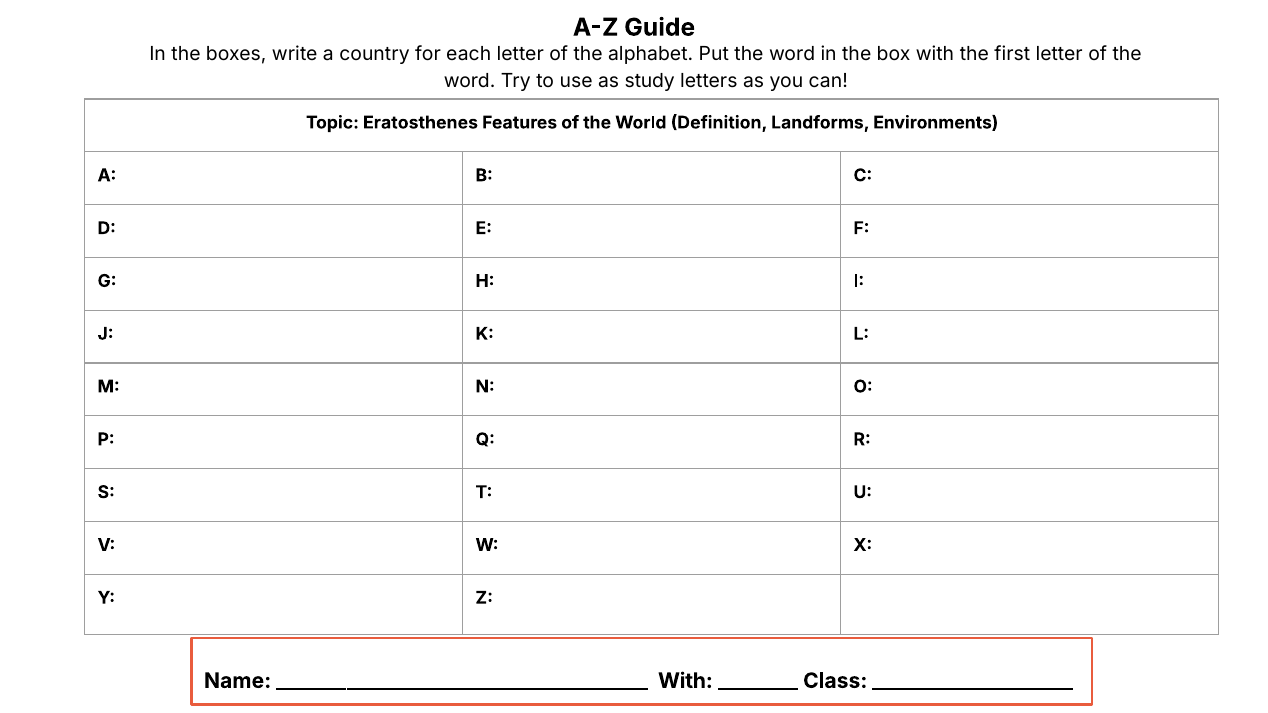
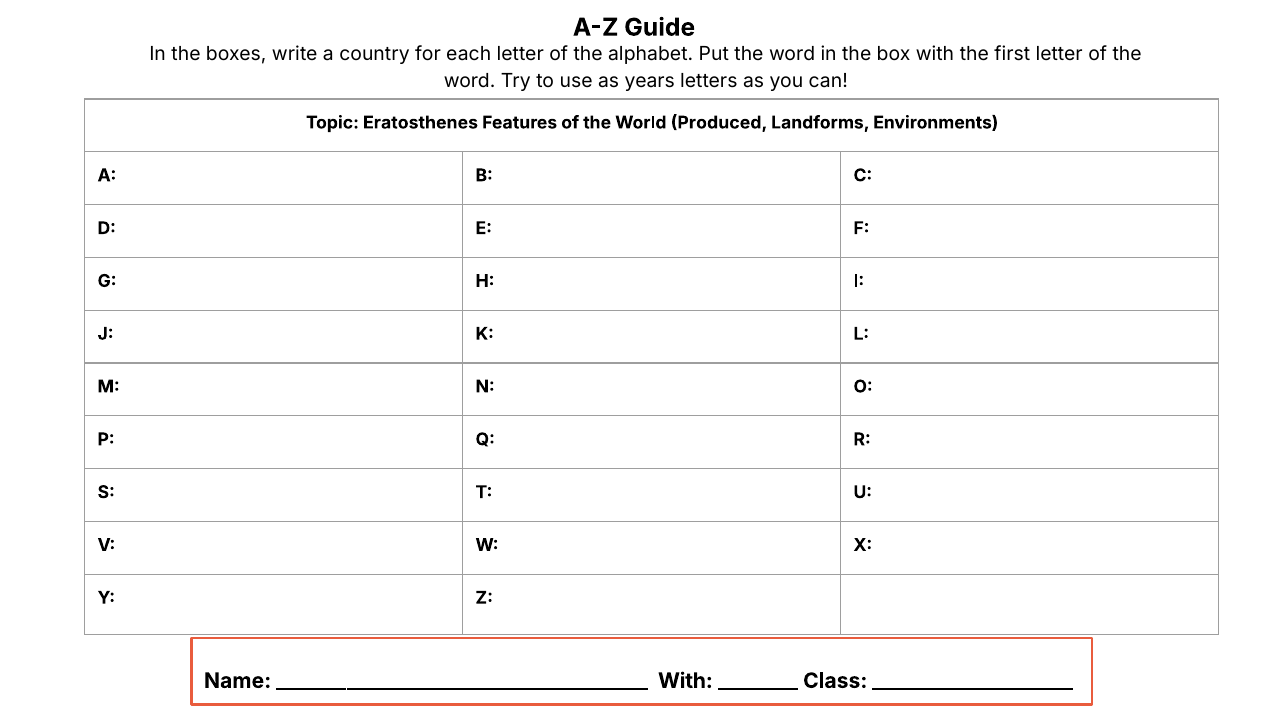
study: study -> years
Definition: Definition -> Produced
